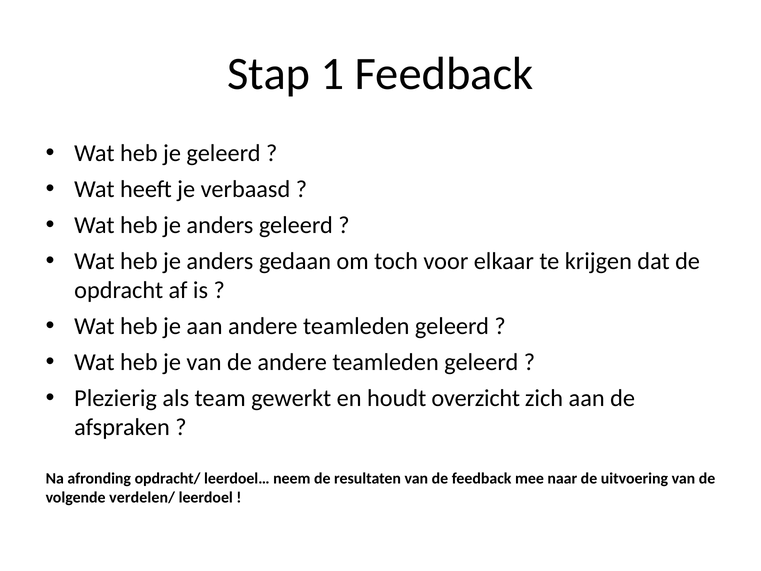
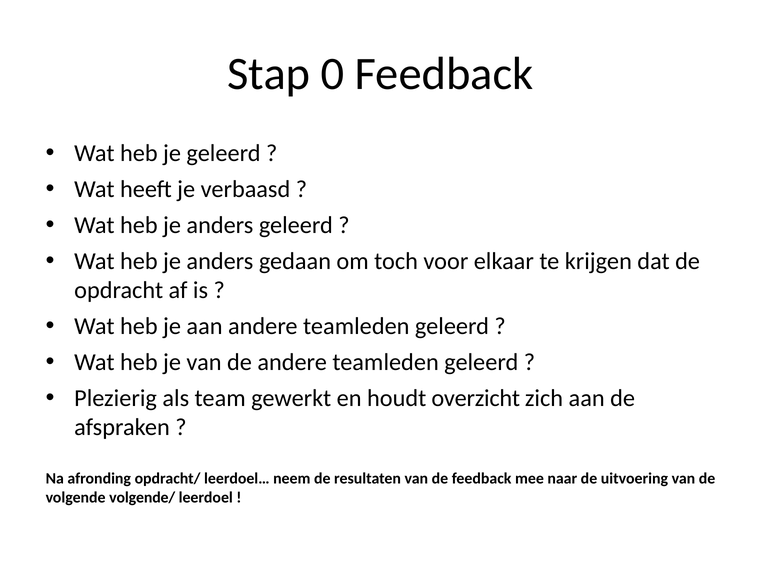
1: 1 -> 0
verdelen/: verdelen/ -> volgende/
